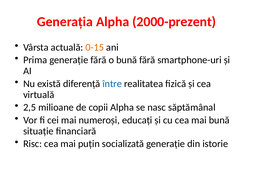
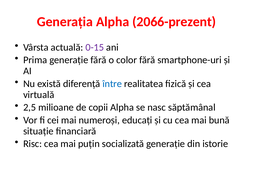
2000-prezent: 2000-prezent -> 2066-prezent
0-15 colour: orange -> purple
o bună: bună -> color
